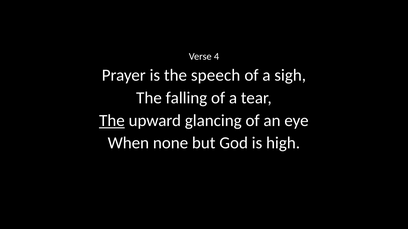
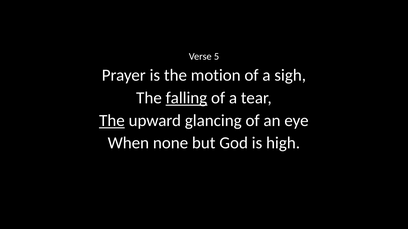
4: 4 -> 5
speech: speech -> motion
falling underline: none -> present
